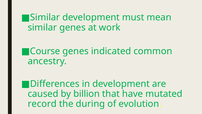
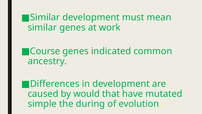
billion: billion -> would
record: record -> simple
